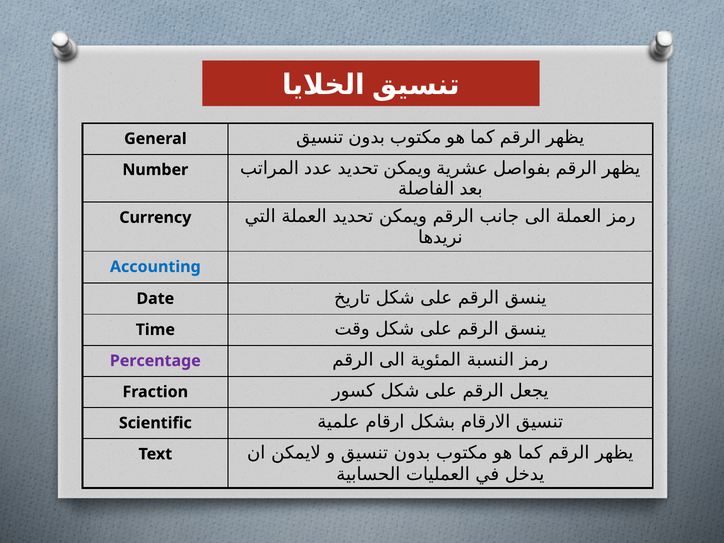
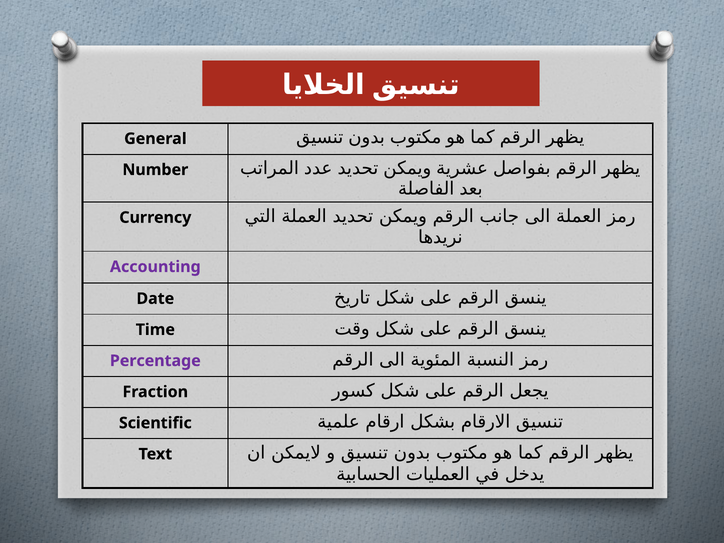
Accounting colour: blue -> purple
